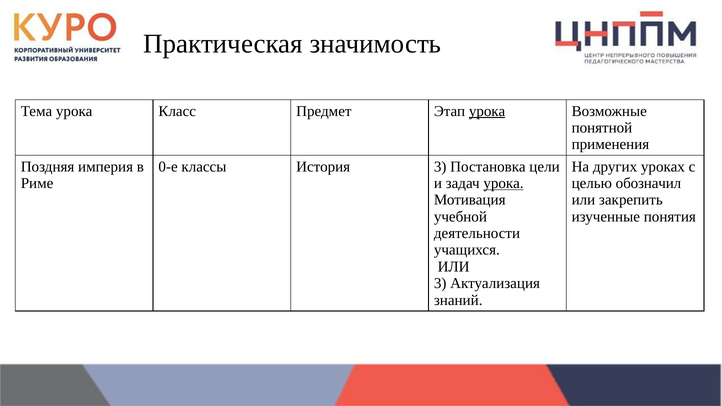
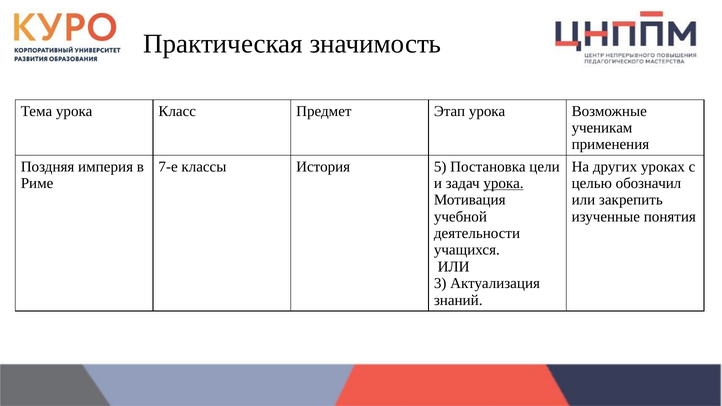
урока at (487, 111) underline: present -> none
понятной: понятной -> ученикам
0-е: 0-е -> 7-е
История 3: 3 -> 5
